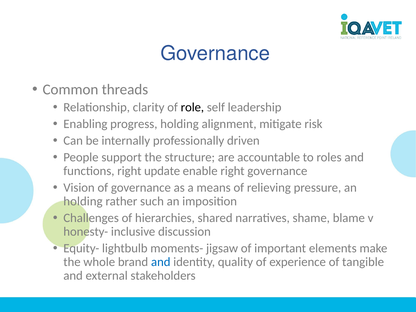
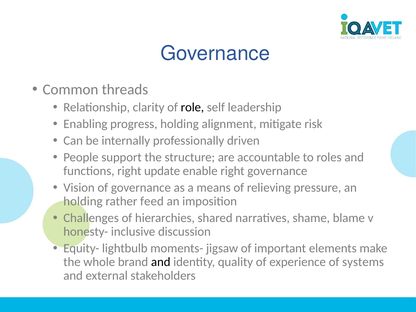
such: such -> feed
and at (161, 262) colour: blue -> black
tangible: tangible -> systems
